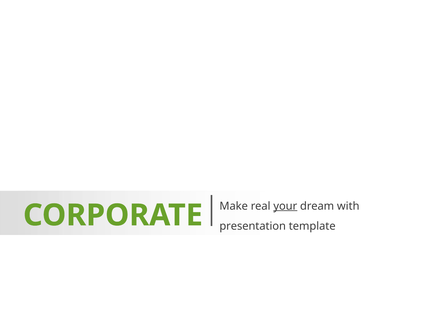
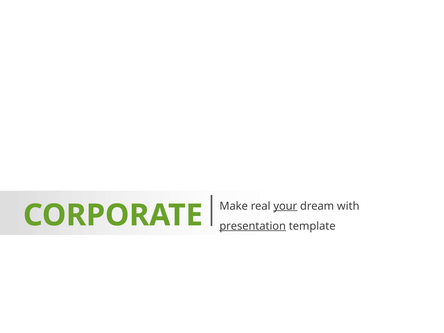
presentation underline: none -> present
